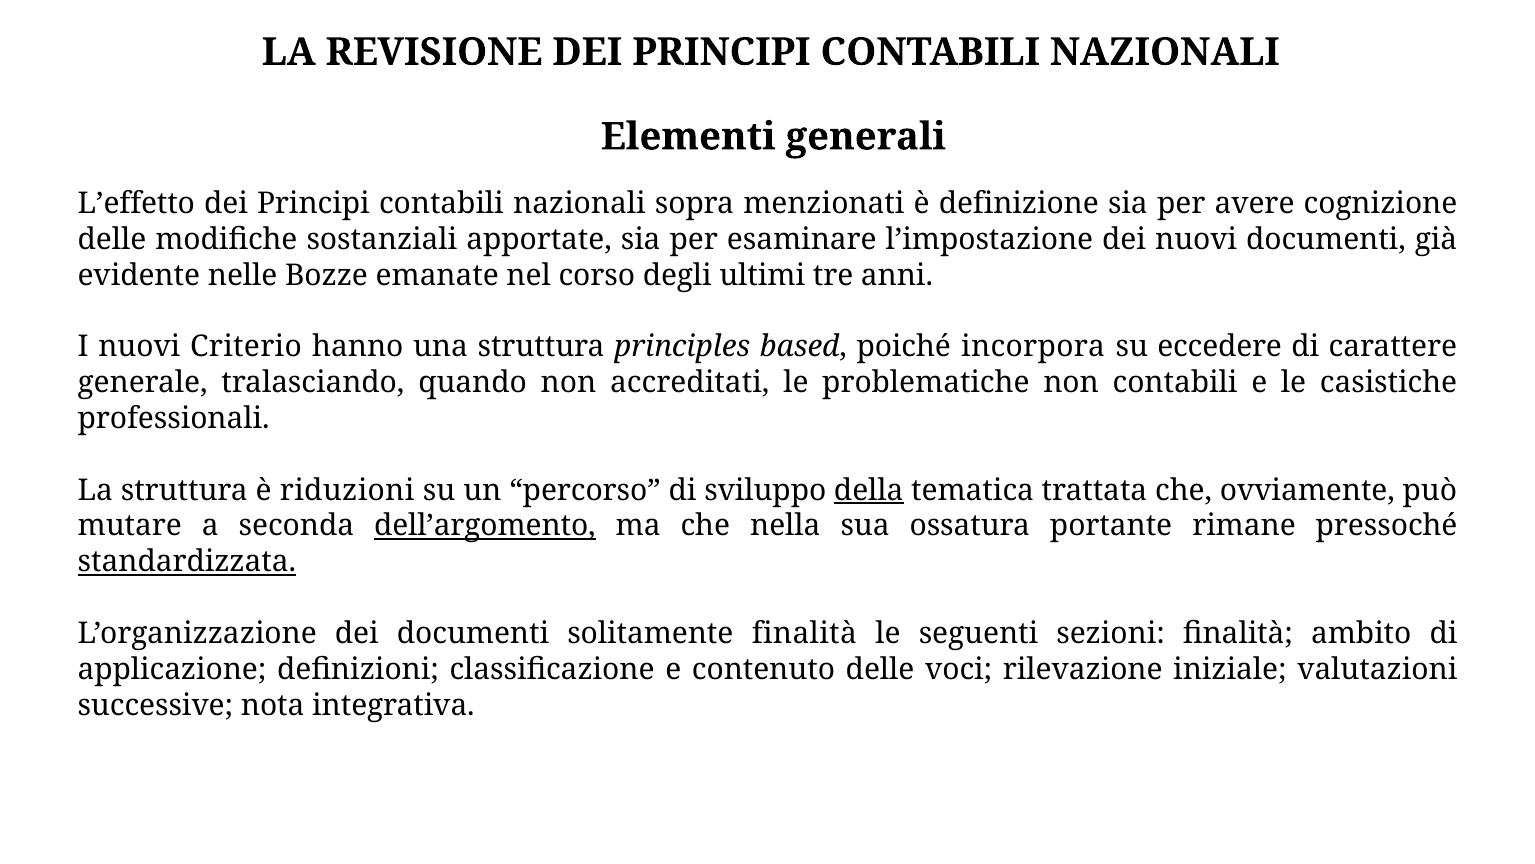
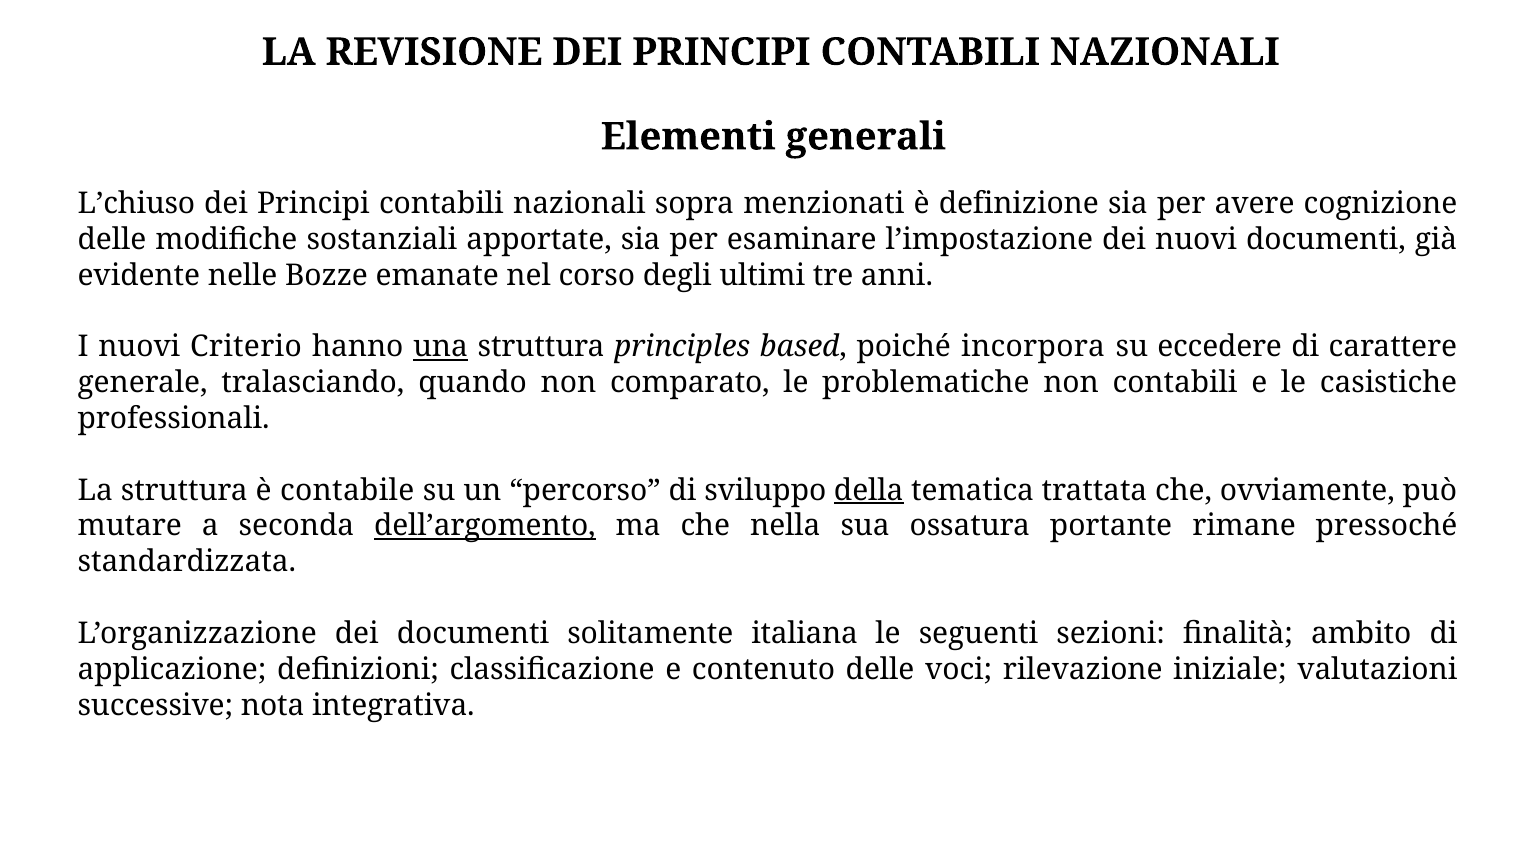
L’effetto: L’effetto -> L’chiuso
una underline: none -> present
accreditati: accreditati -> comparato
riduzioni: riduzioni -> contabile
standardizzata underline: present -> none
solitamente finalità: finalità -> italiana
